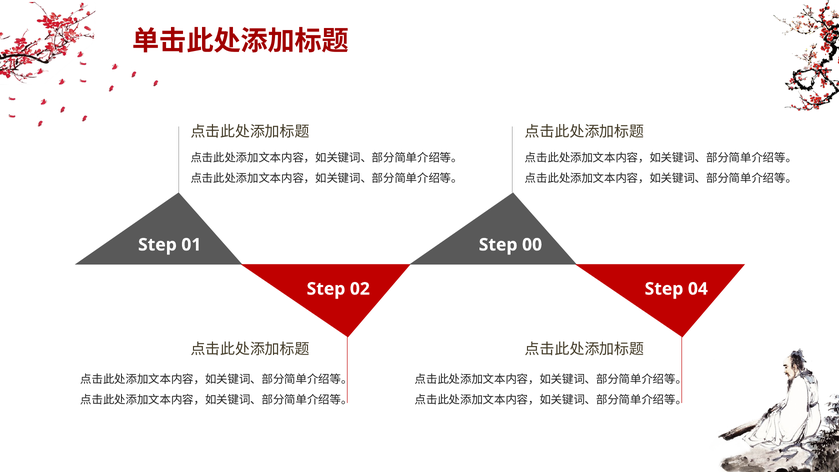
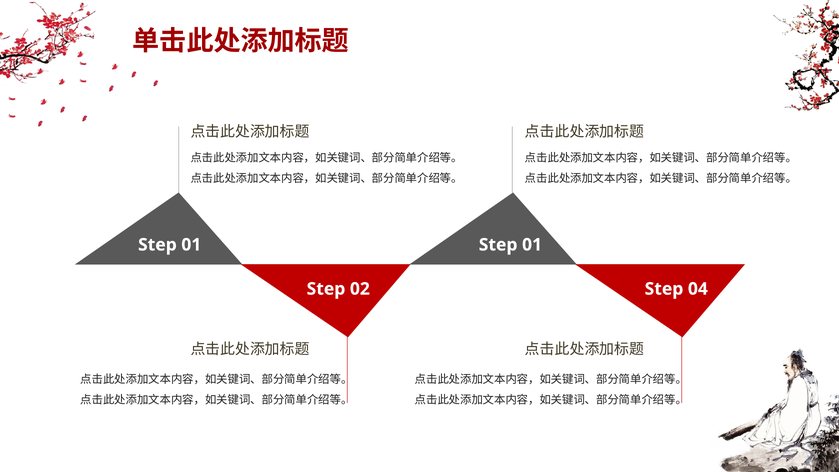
01 Step 00: 00 -> 01
